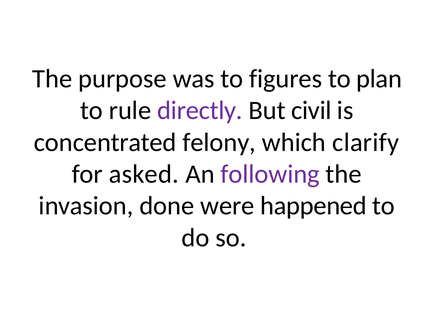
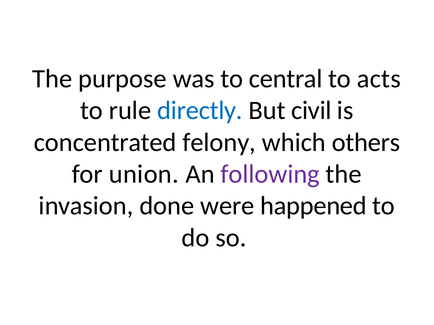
figures: figures -> central
plan: plan -> acts
directly colour: purple -> blue
clarify: clarify -> others
asked: asked -> union
